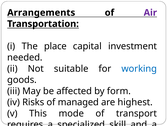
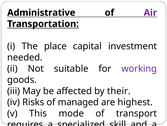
Arrangements: Arrangements -> Administrative
working at (139, 68) colour: blue -> purple
form: form -> their
